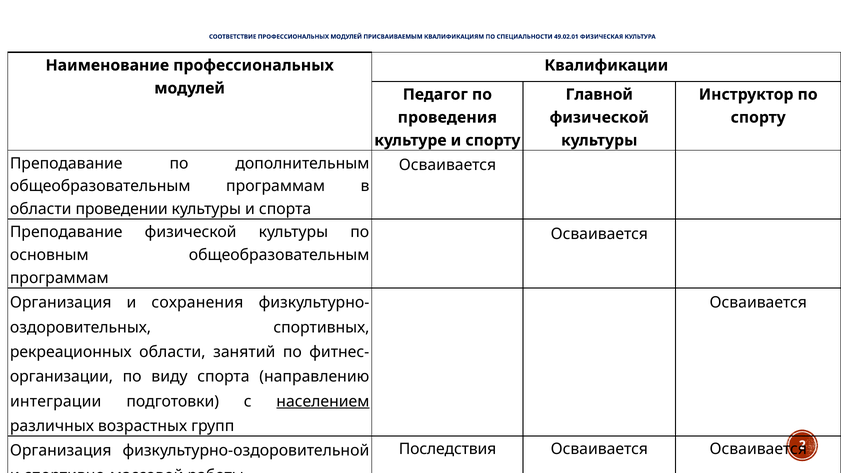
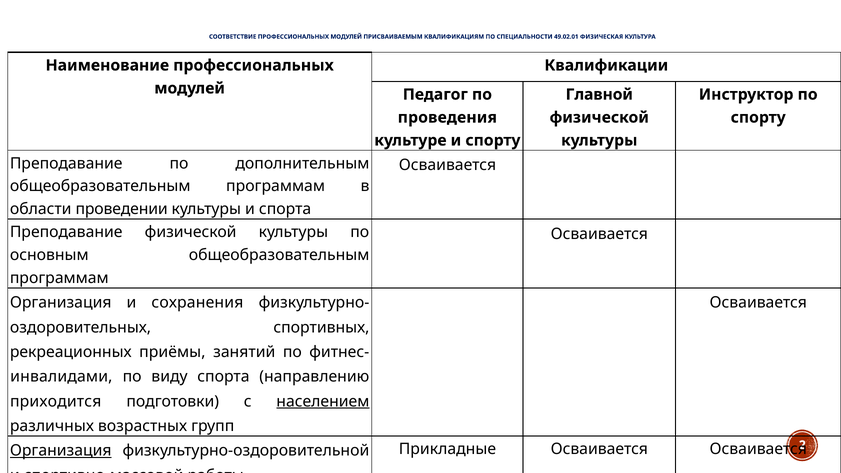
рекреационных области: области -> приёмы
организации: организации -> инвалидами
интеграции: интеграции -> приходится
Последствия: Последствия -> Прикладные
Организация at (61, 451) underline: none -> present
